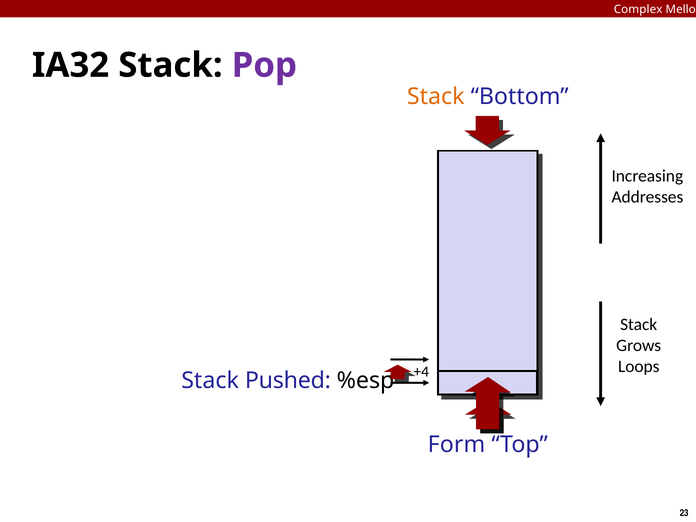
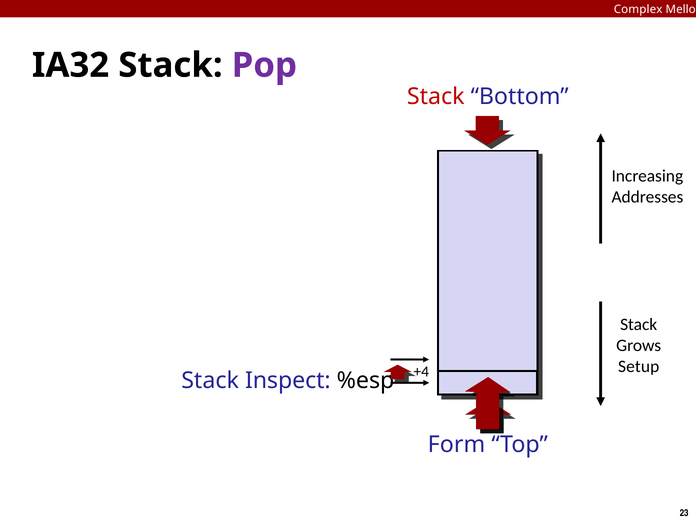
Stack at (436, 97) colour: orange -> red
Loops: Loops -> Setup
Pushed: Pushed -> Inspect
